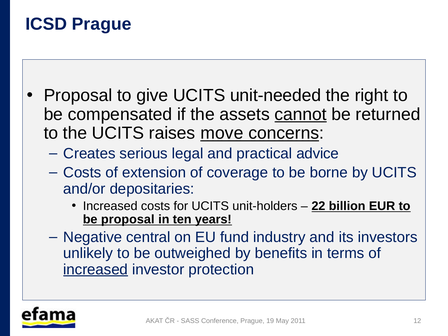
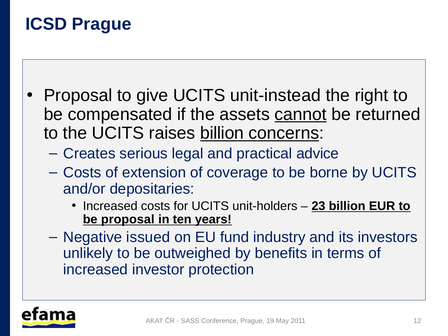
unit-needed: unit-needed -> unit-instead
raises move: move -> billion
22: 22 -> 23
central: central -> issued
increased at (96, 269) underline: present -> none
